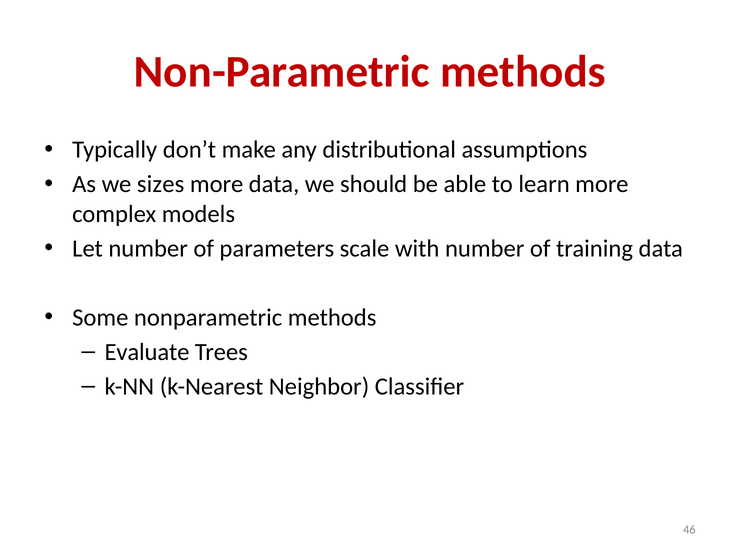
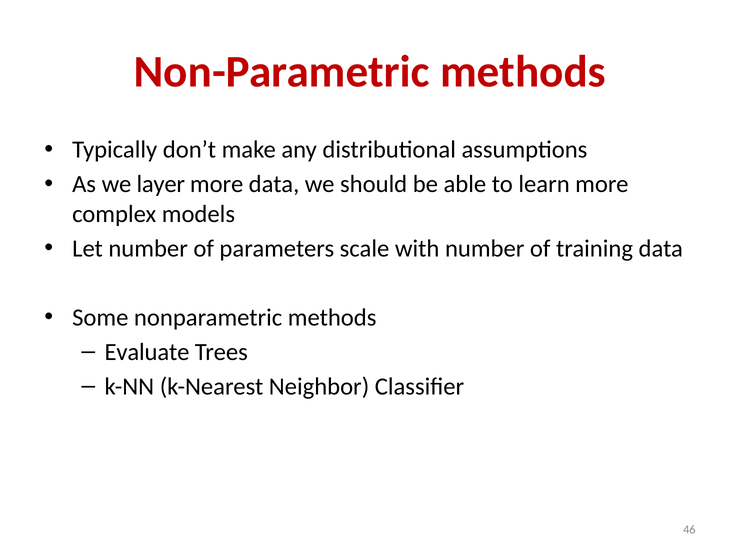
sizes: sizes -> layer
